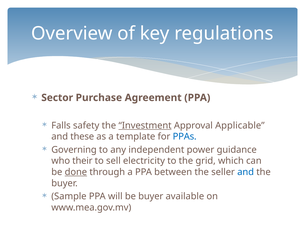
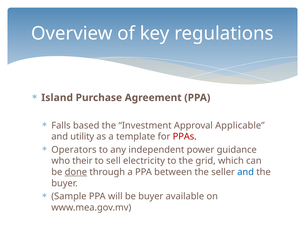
Sector: Sector -> Island
safety: safety -> based
Investment underline: present -> none
these: these -> utility
PPAs colour: blue -> red
Governing: Governing -> Operators
